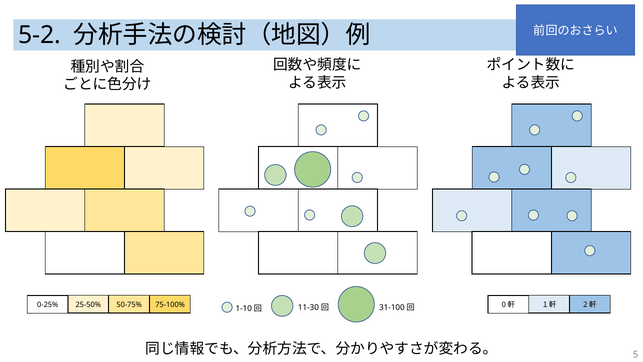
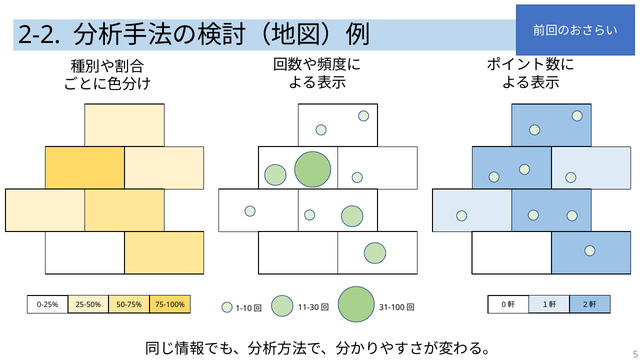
5-2: 5-2 -> 2-2
